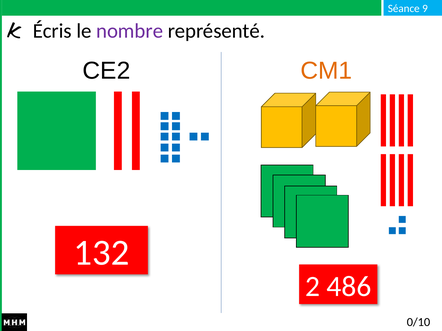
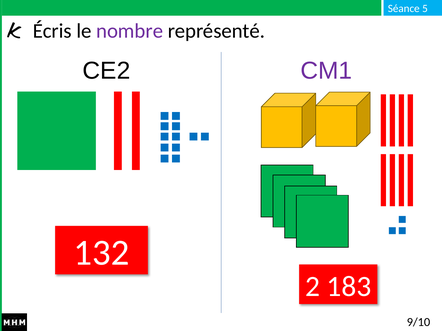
9: 9 -> 5
CM1 colour: orange -> purple
486: 486 -> 183
0/10: 0/10 -> 9/10
